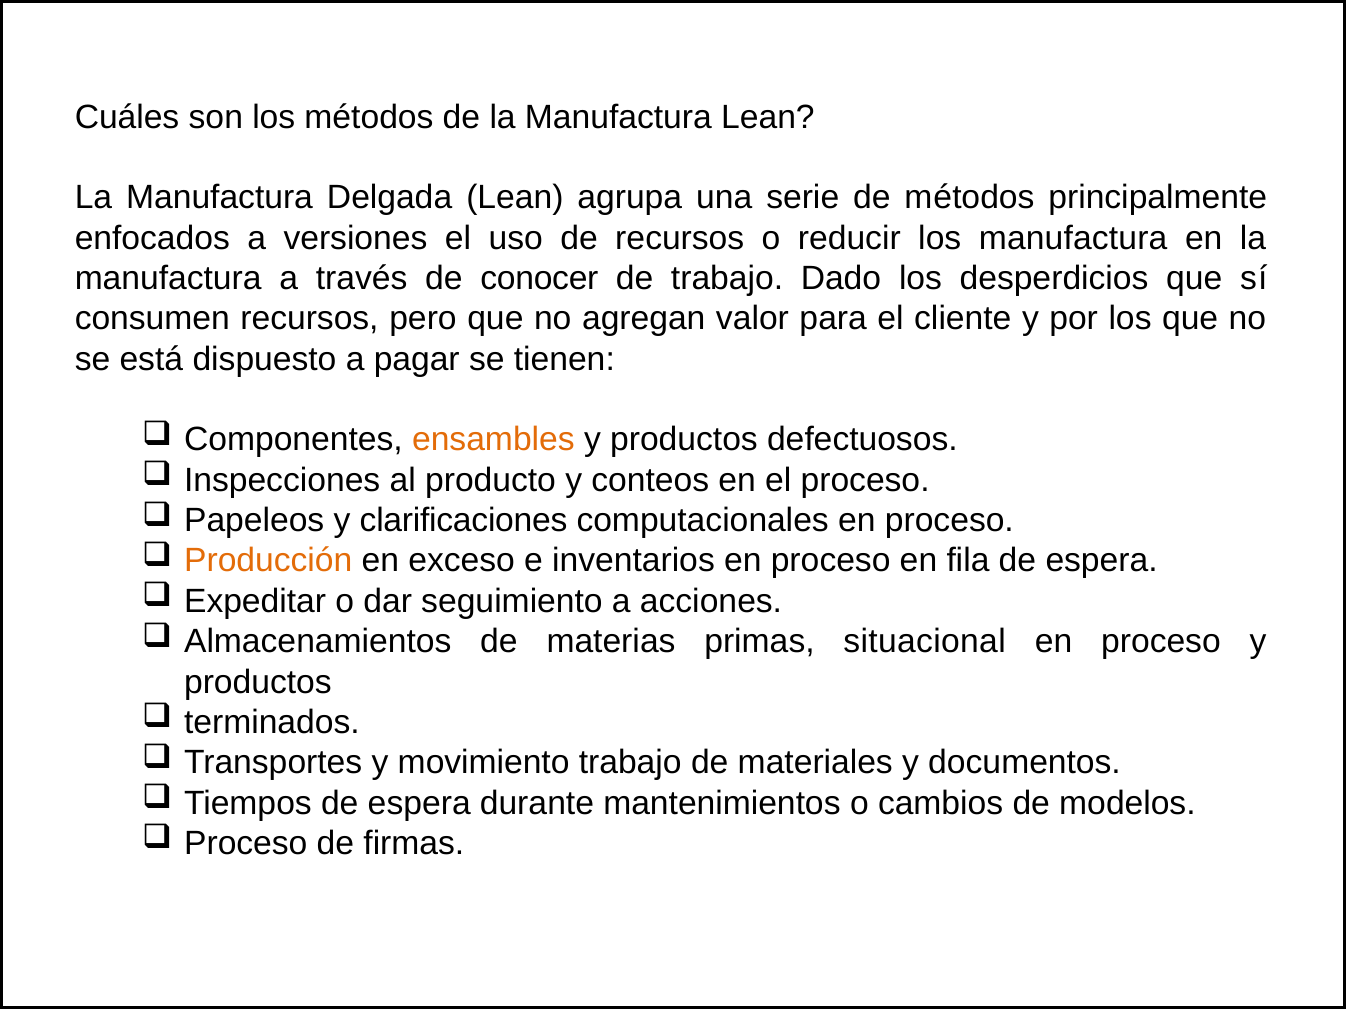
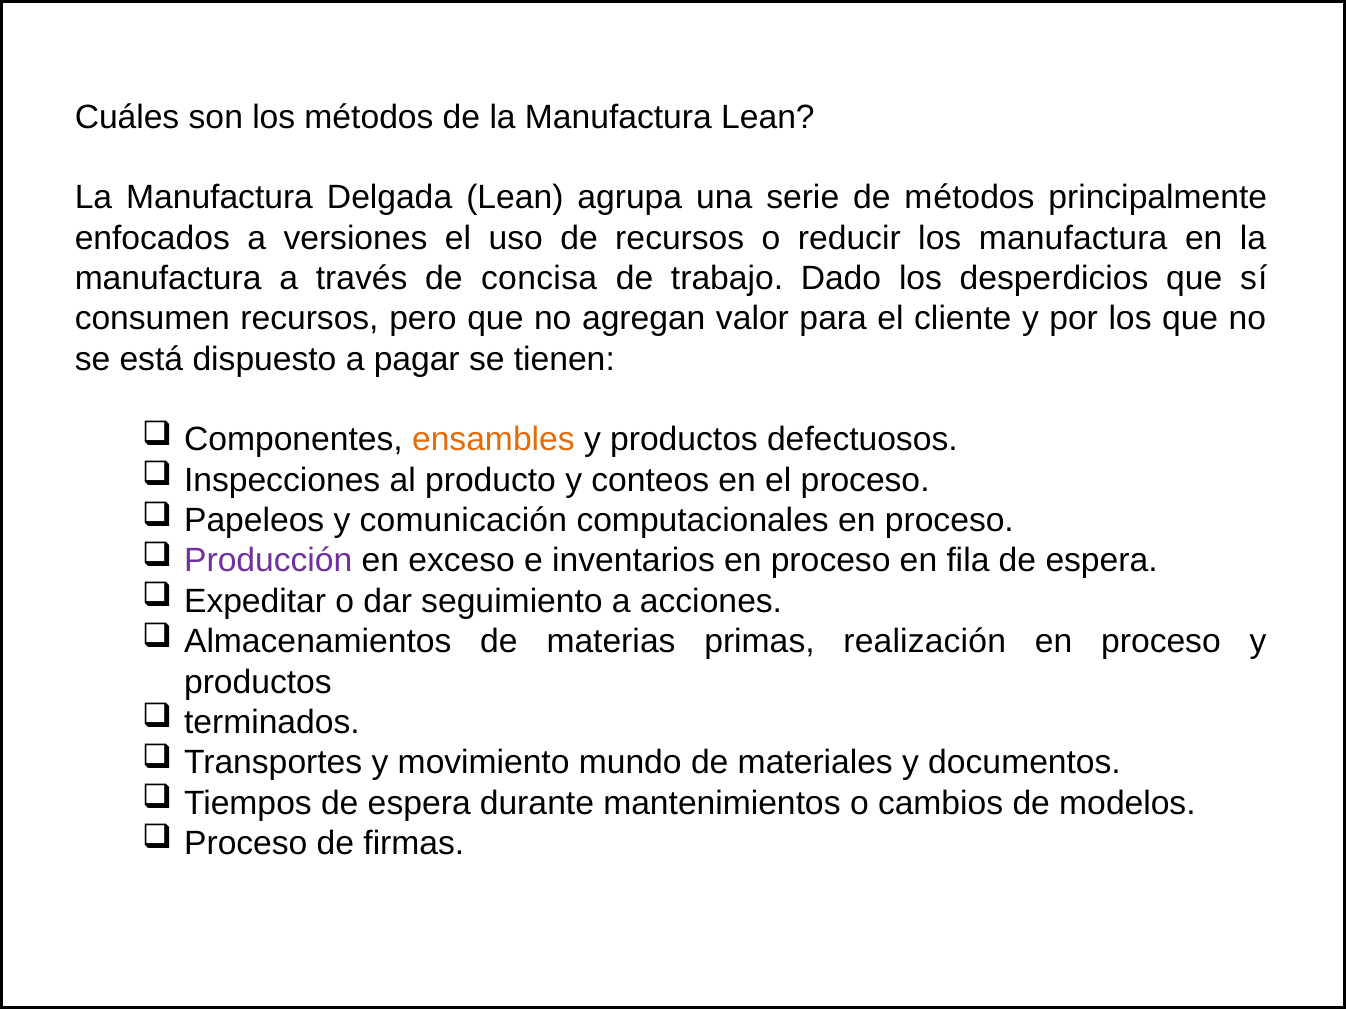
conocer: conocer -> concisa
clarificaciones: clarificaciones -> comunicación
Producción colour: orange -> purple
situacional: situacional -> realización
movimiento trabajo: trabajo -> mundo
